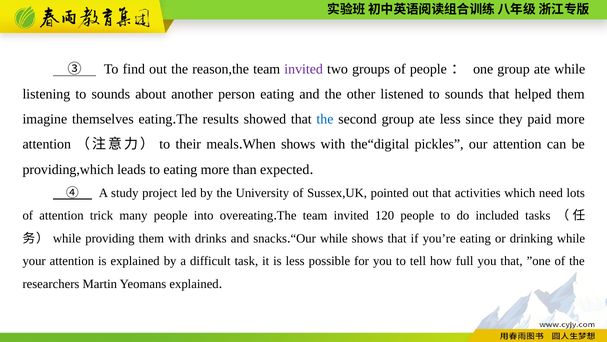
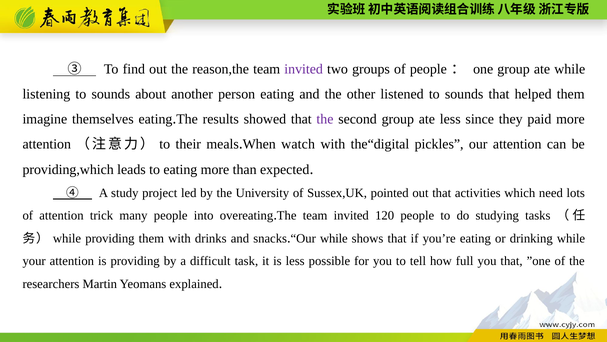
the at (325, 119) colour: blue -> purple
shows at (298, 144): shows -> watch
included: included -> studying
is explained: explained -> providing
